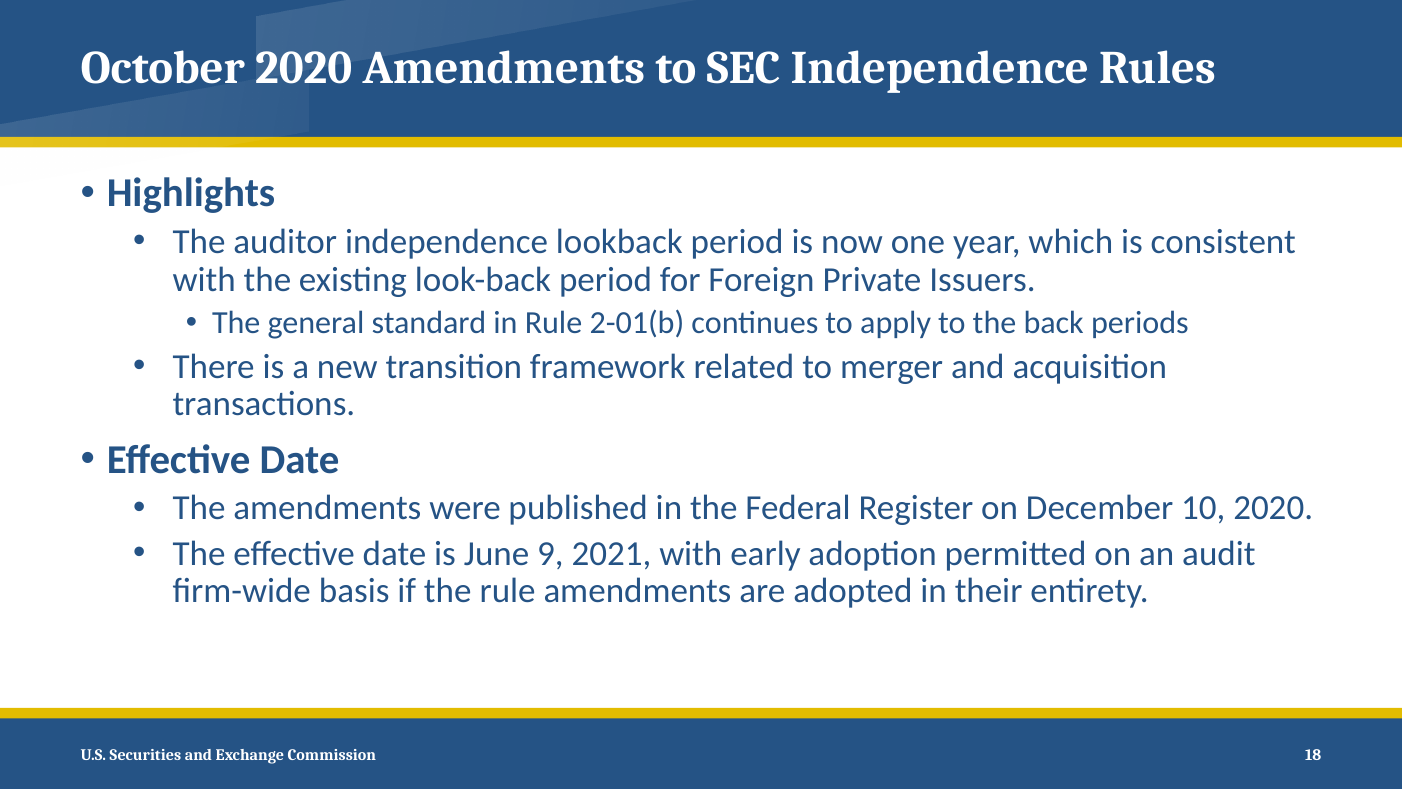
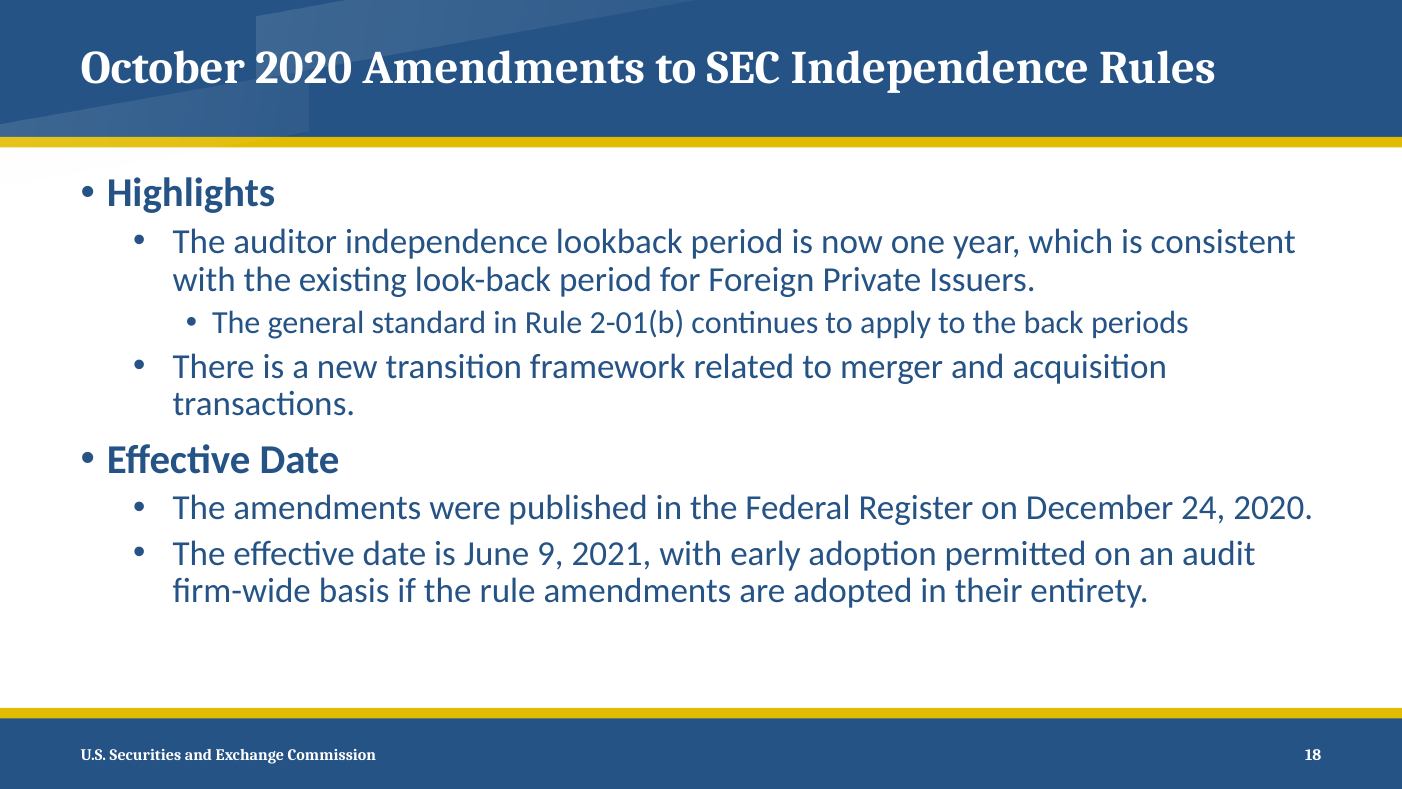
10: 10 -> 24
